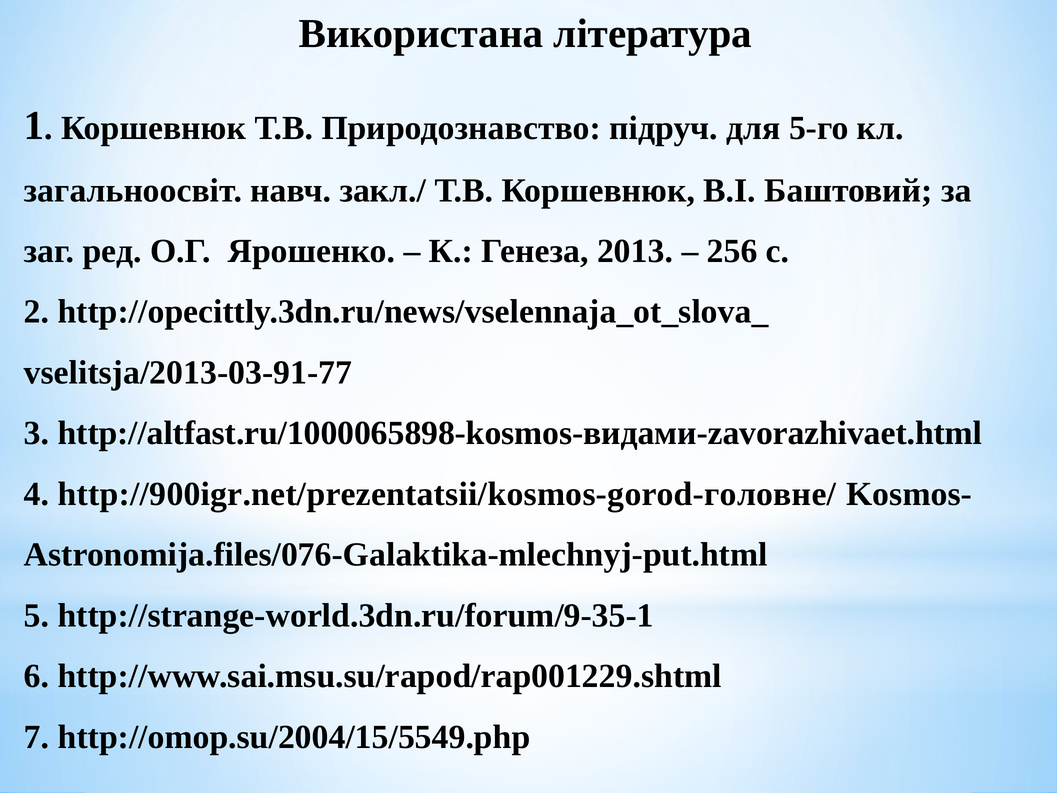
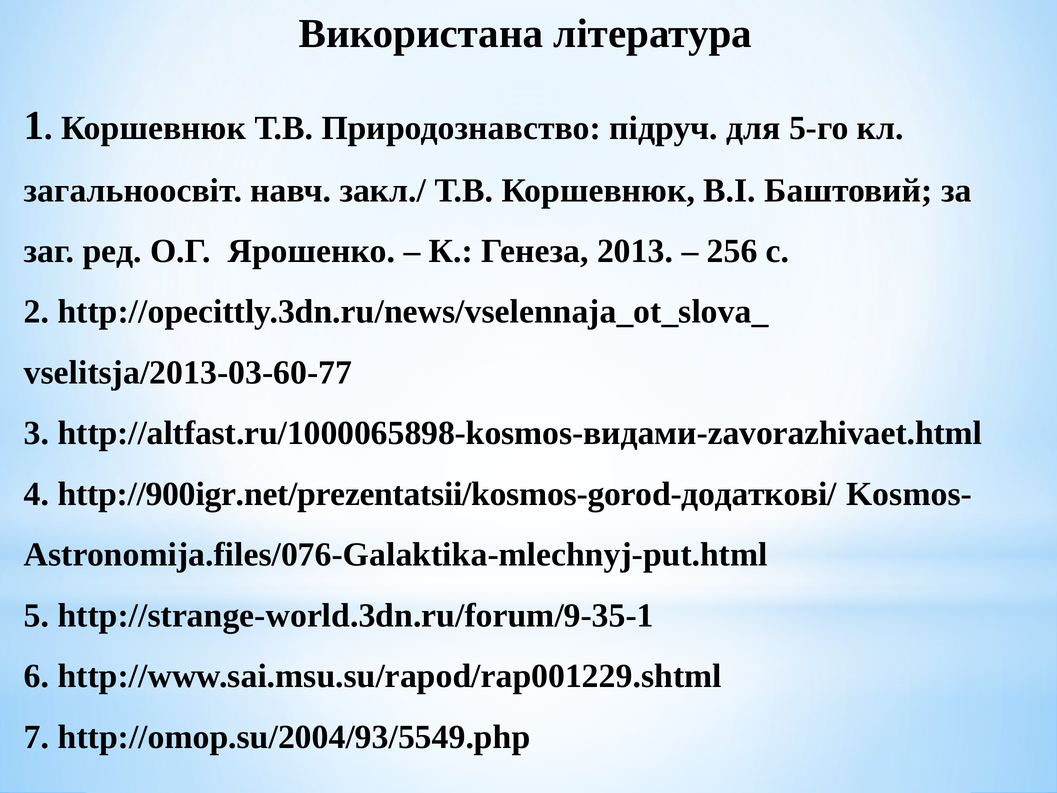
vselitsja/2013-03-91-77: vselitsja/2013-03-91-77 -> vselitsja/2013-03-60-77
http://900igr.net/prezentatsii/kosmos-gorod-головне/: http://900igr.net/prezentatsii/kosmos-gorod-головне/ -> http://900igr.net/prezentatsii/kosmos-gorod-додаткові/
http://omop.su/2004/15/5549.php: http://omop.su/2004/15/5549.php -> http://omop.su/2004/93/5549.php
